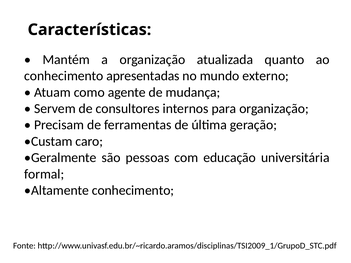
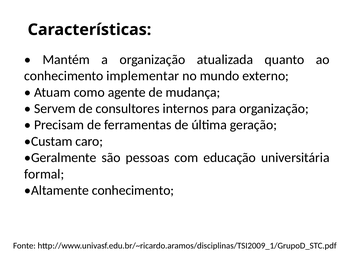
apresentadas: apresentadas -> implementar
